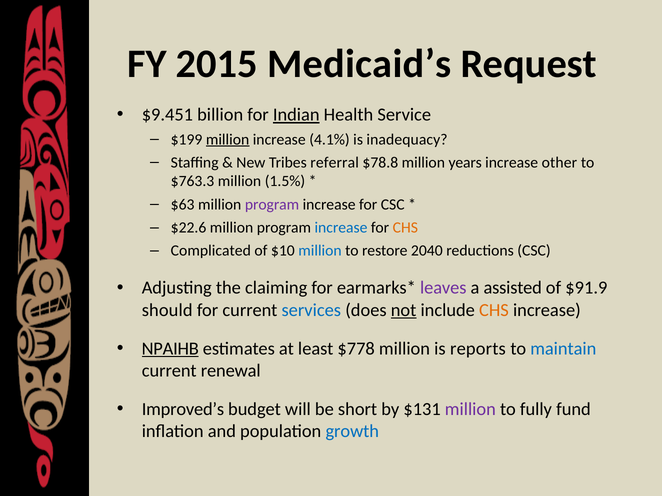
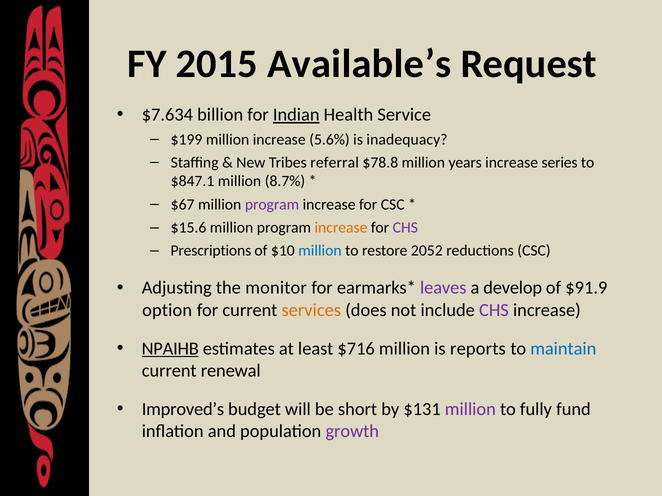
Medicaid’s: Medicaid’s -> Available’s
$9.451: $9.451 -> $7.634
million at (228, 140) underline: present -> none
4.1%: 4.1% -> 5.6%
other: other -> series
$763.3: $763.3 -> $847.1
1.5%: 1.5% -> 8.7%
$63: $63 -> $67
$22.6: $22.6 -> $15.6
increase at (341, 228) colour: blue -> orange
CHS at (405, 228) colour: orange -> purple
Complicated: Complicated -> Prescriptions
2040: 2040 -> 2052
claiming: claiming -> monitor
assisted: assisted -> develop
should: should -> option
services colour: blue -> orange
not underline: present -> none
CHS at (494, 310) colour: orange -> purple
$778: $778 -> $716
growth colour: blue -> purple
